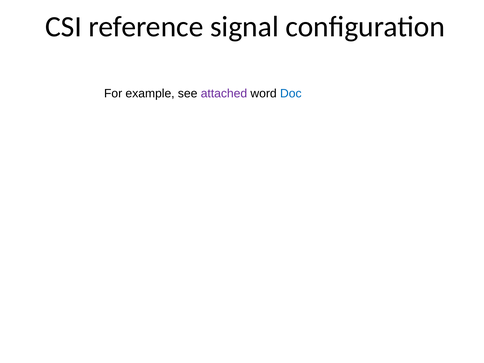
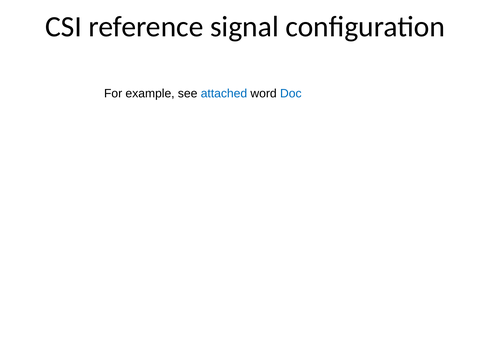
attached colour: purple -> blue
